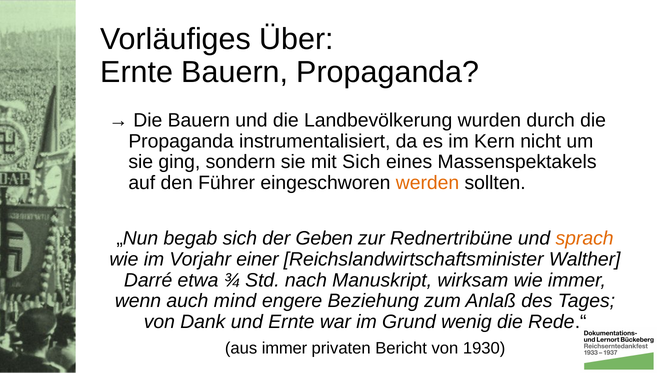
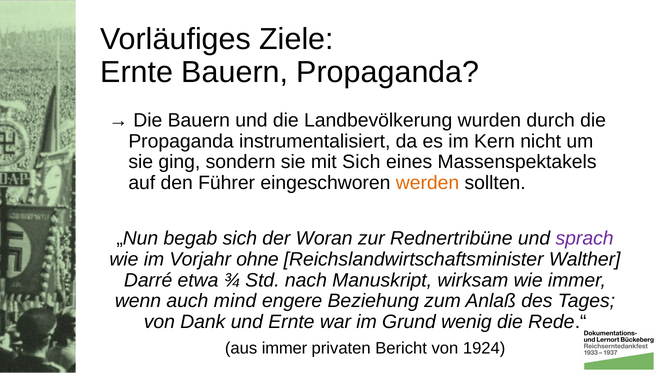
Über: Über -> Ziele
Geben: Geben -> Woran
sprach colour: orange -> purple
einer: einer -> ohne
1930: 1930 -> 1924
